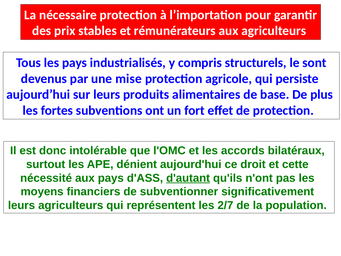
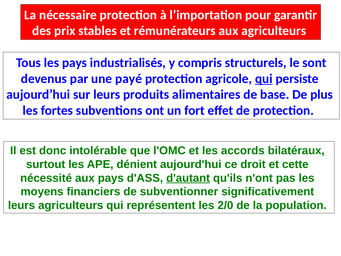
mise: mise -> payé
qui at (264, 79) underline: none -> present
2/7: 2/7 -> 2/0
